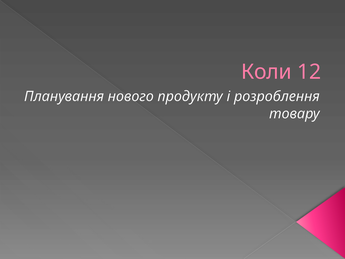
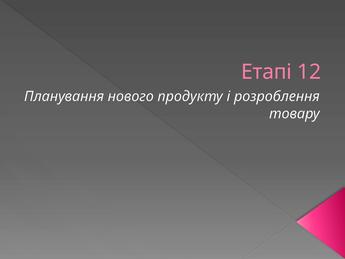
Коли: Коли -> Етапі
